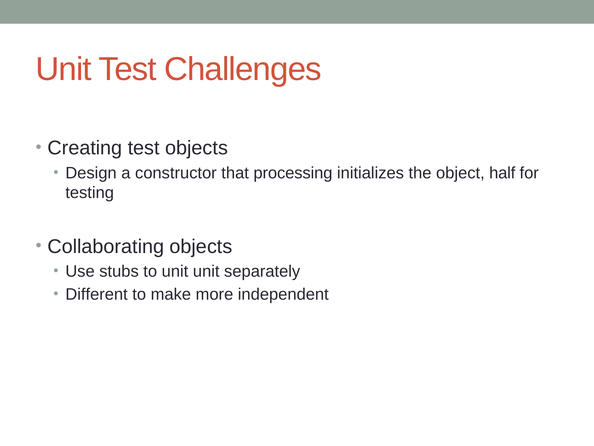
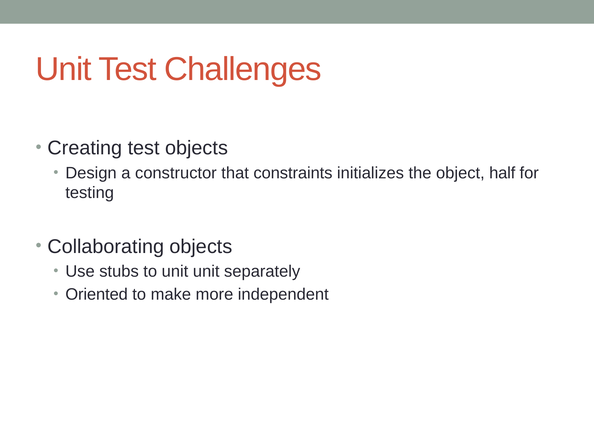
processing: processing -> constraints
Different: Different -> Oriented
